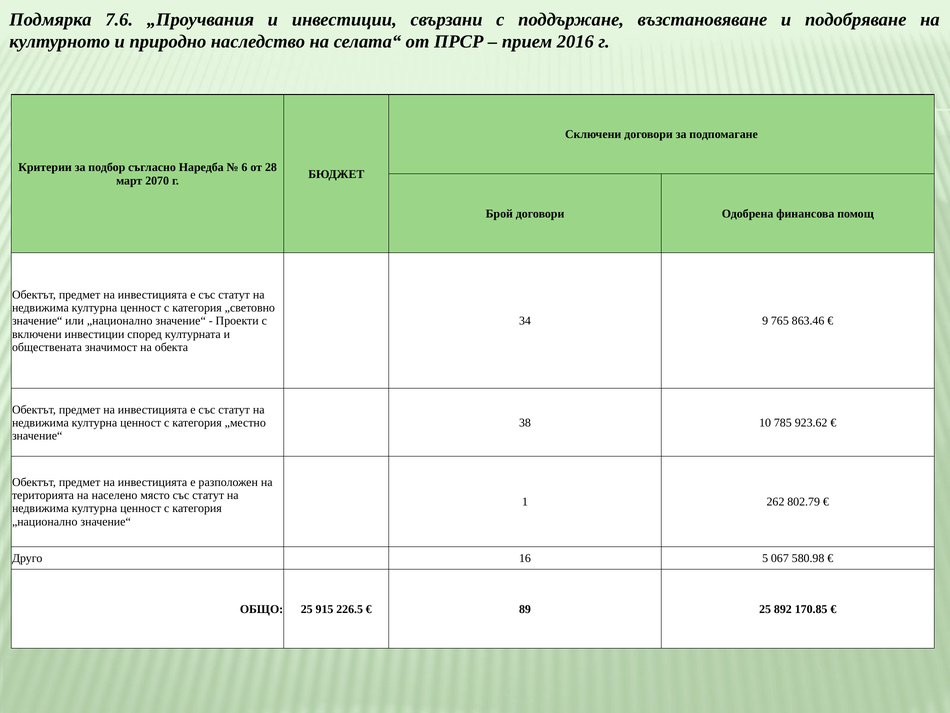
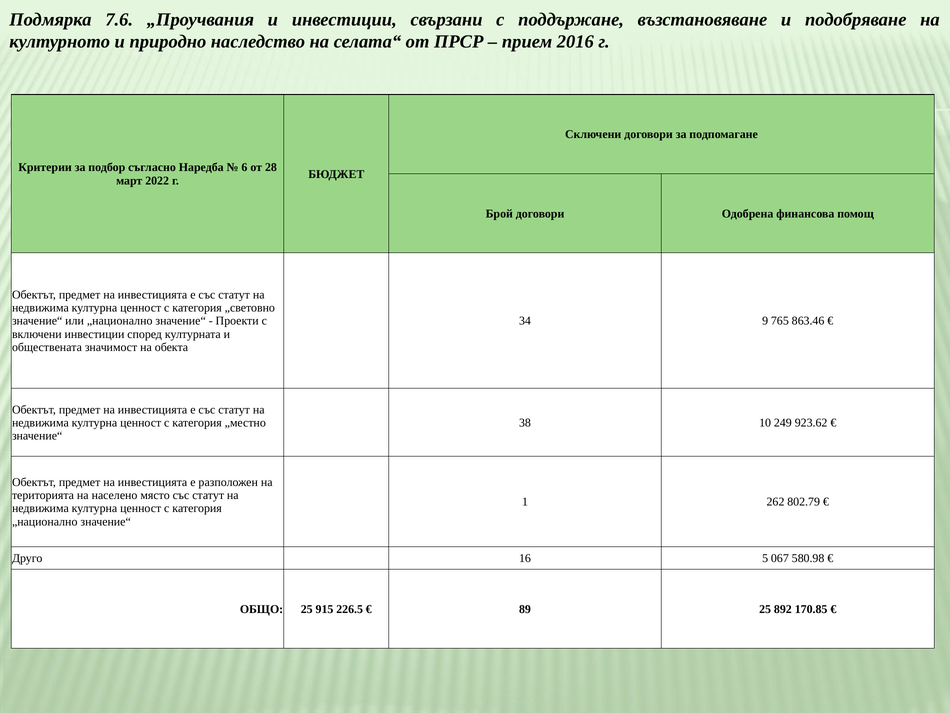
2070: 2070 -> 2022
785: 785 -> 249
